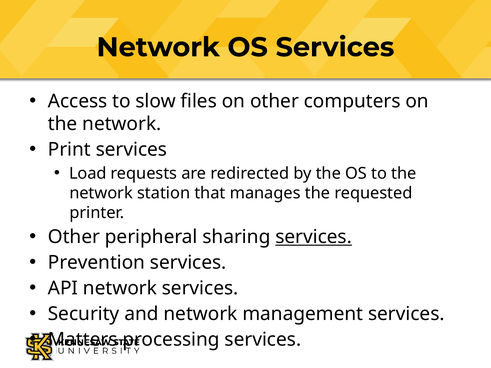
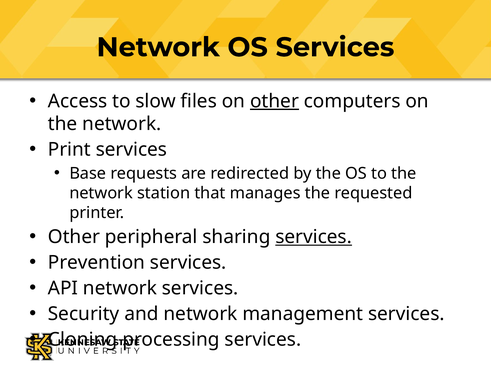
other at (274, 101) underline: none -> present
Load: Load -> Base
Matters: Matters -> Cloning
